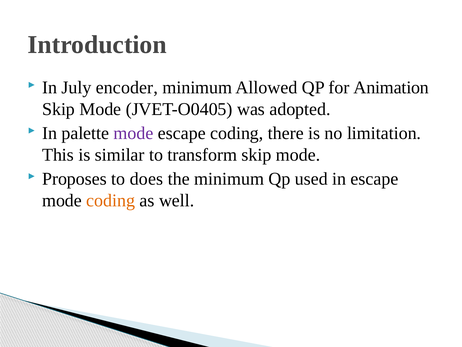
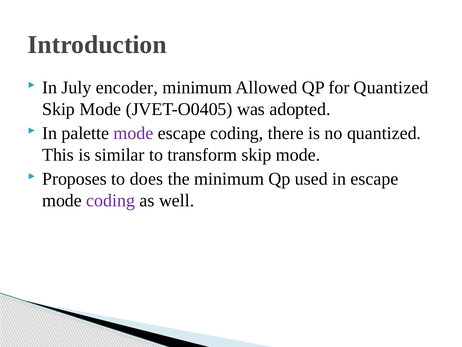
for Animation: Animation -> Quantized
no limitation: limitation -> quantized
coding at (111, 200) colour: orange -> purple
